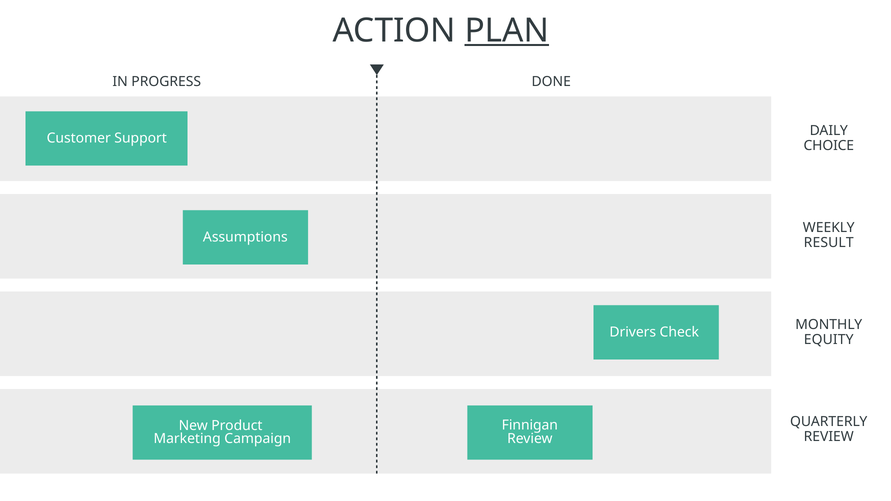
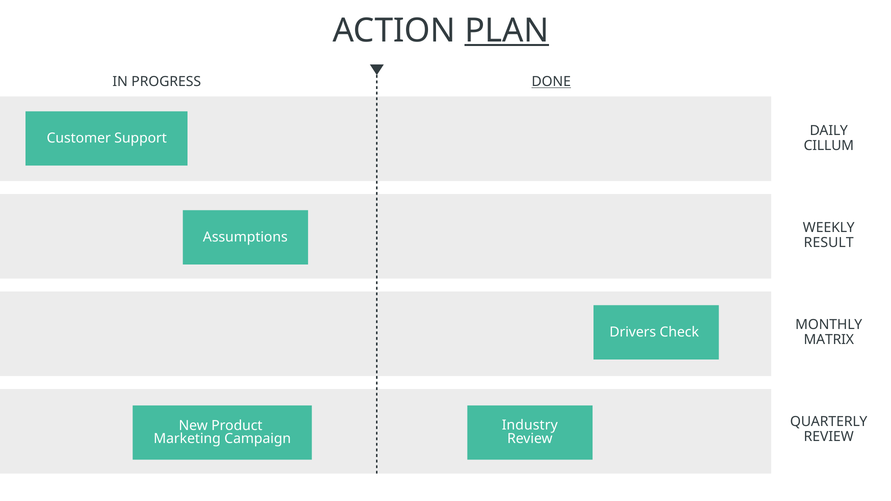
DONE underline: none -> present
CHOICE: CHOICE -> CILLUM
EQUITY: EQUITY -> MATRIX
Finnigan: Finnigan -> Industry
